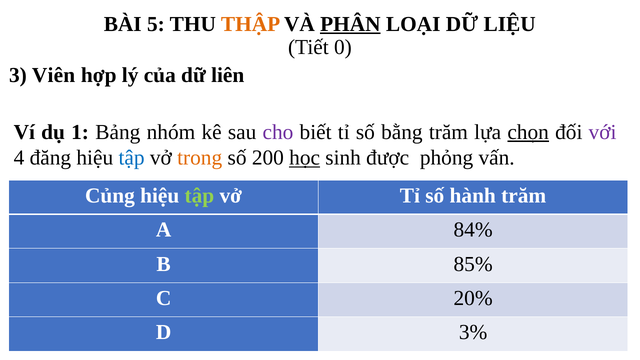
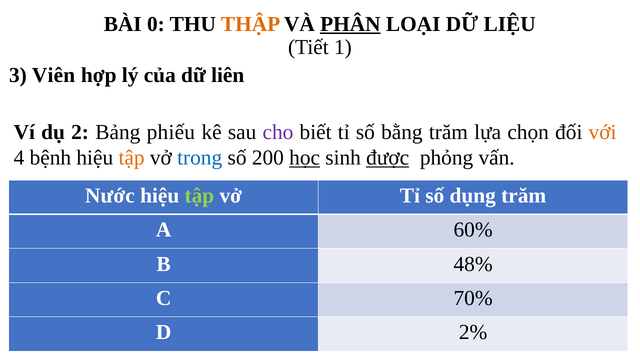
5: 5 -> 0
0: 0 -> 1
1: 1 -> 2
nhóm: nhóm -> phiếu
chọn underline: present -> none
với colour: purple -> orange
đăng: đăng -> bệnh
tập at (132, 158) colour: blue -> orange
trong colour: orange -> blue
được underline: none -> present
Củng: Củng -> Nước
hành: hành -> dụng
84%: 84% -> 60%
85%: 85% -> 48%
20%: 20% -> 70%
3%: 3% -> 2%
